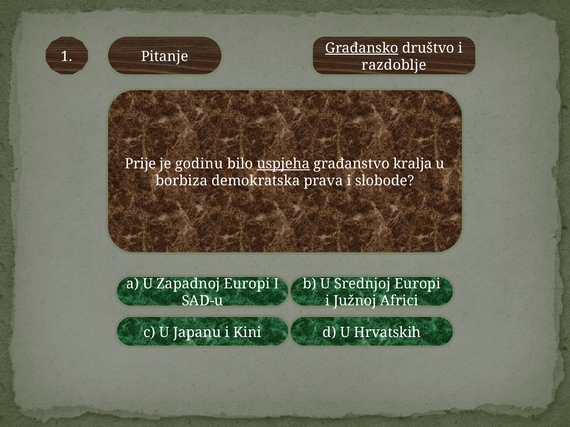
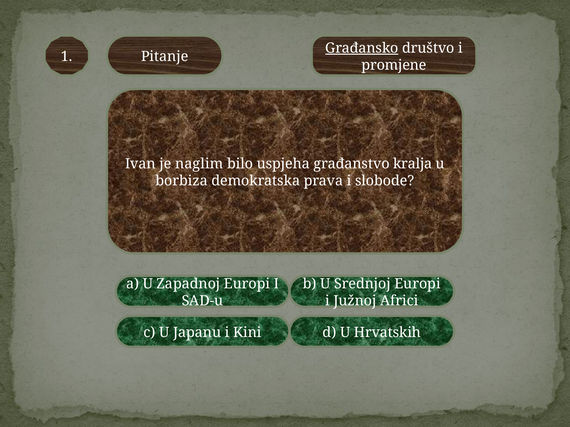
razdoblje: razdoblje -> promjene
Prije: Prije -> Ivan
godinu: godinu -> naglim
uspjeha underline: present -> none
